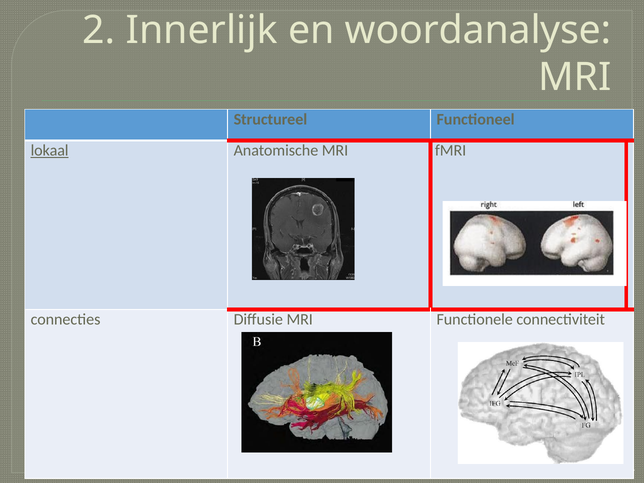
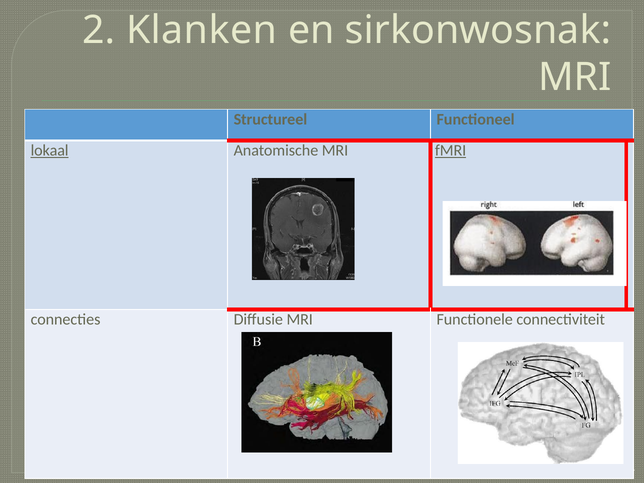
Innerlijk: Innerlijk -> Klanken
woordanalyse: woordanalyse -> sirkonwosnak
fMRI underline: none -> present
